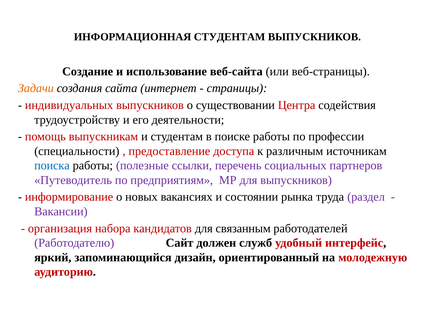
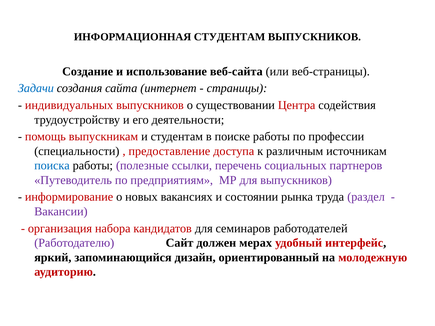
Задачи colour: orange -> blue
связанным: связанным -> семинаров
служб: служб -> мерах
